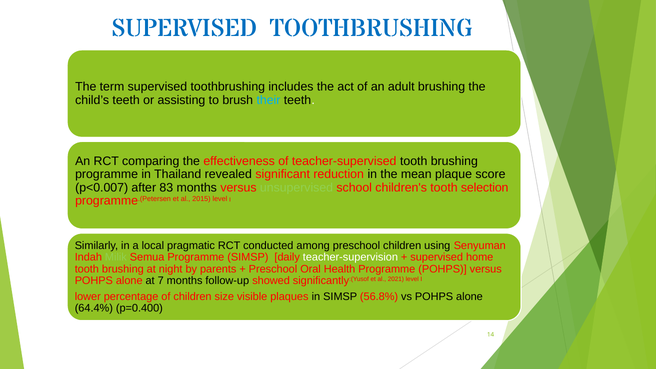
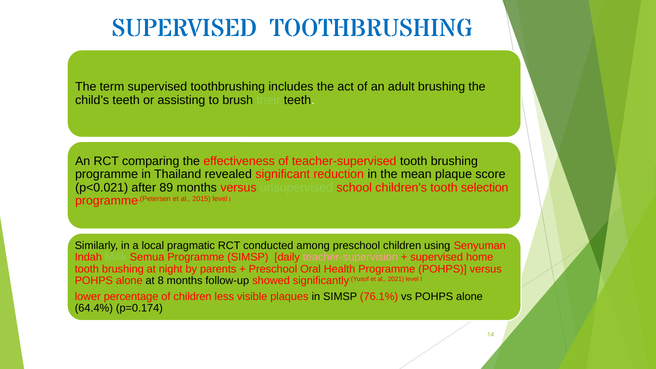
their colour: light blue -> light green
p<0.007: p<0.007 -> p<0.021
83: 83 -> 89
teacher-supervision colour: white -> pink
7: 7 -> 8
size: size -> less
56.8%: 56.8% -> 76.1%
p=0.400: p=0.400 -> p=0.174
